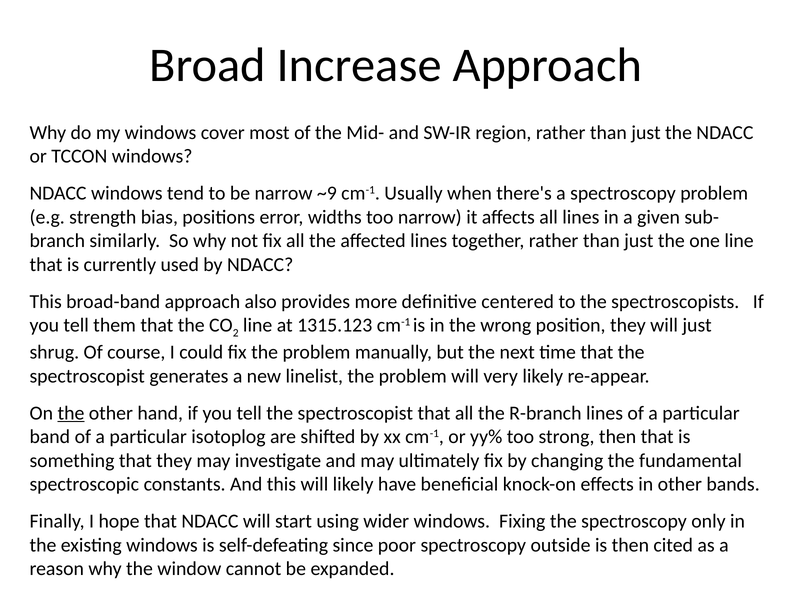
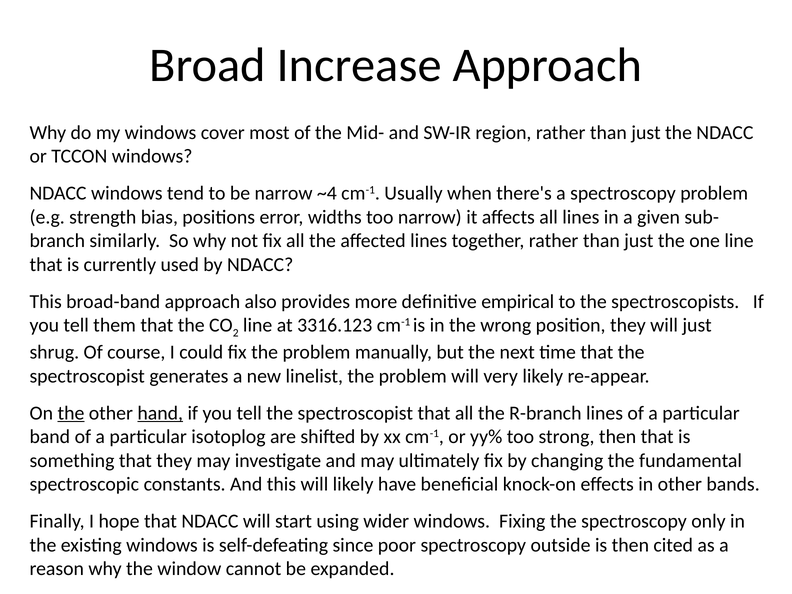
~9: ~9 -> ~4
centered: centered -> empirical
1315.123: 1315.123 -> 3316.123
hand underline: none -> present
